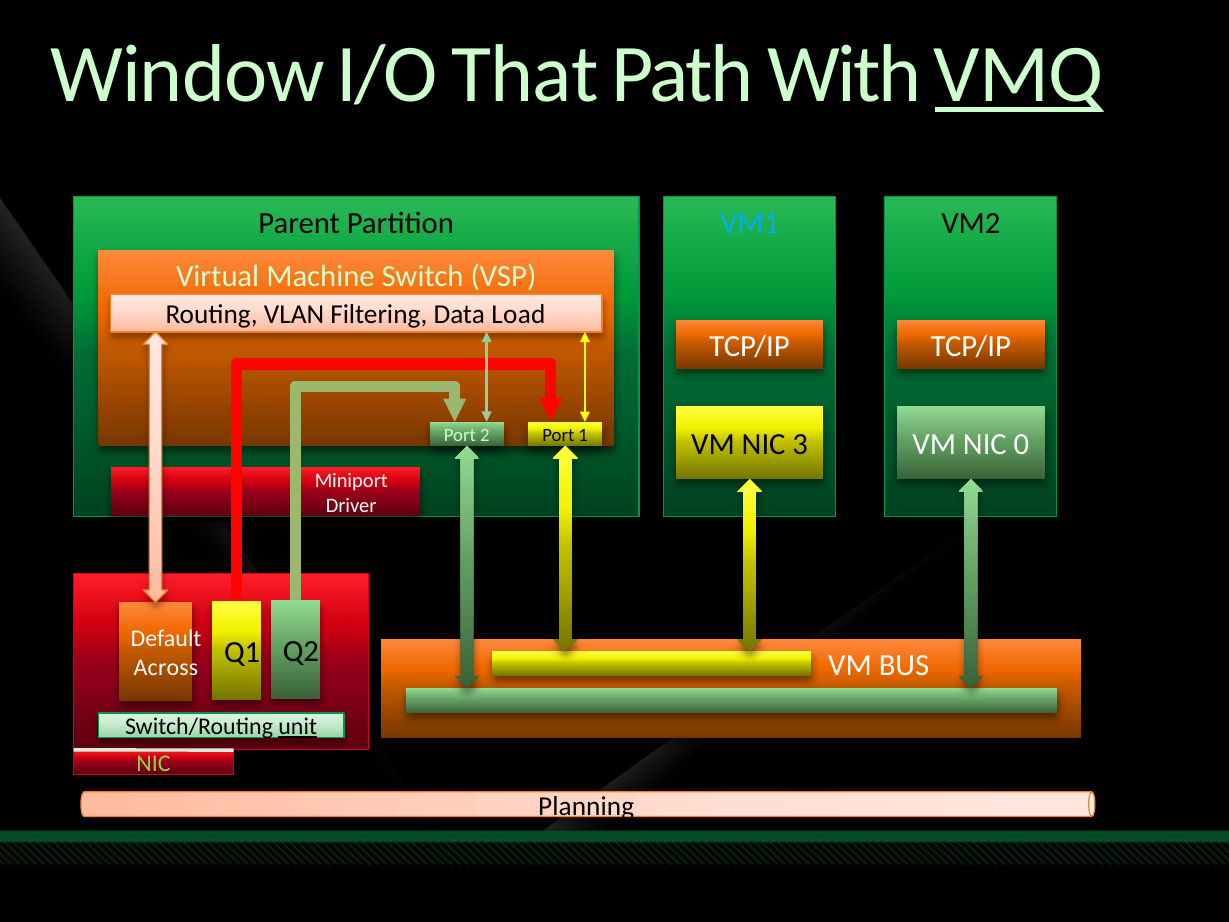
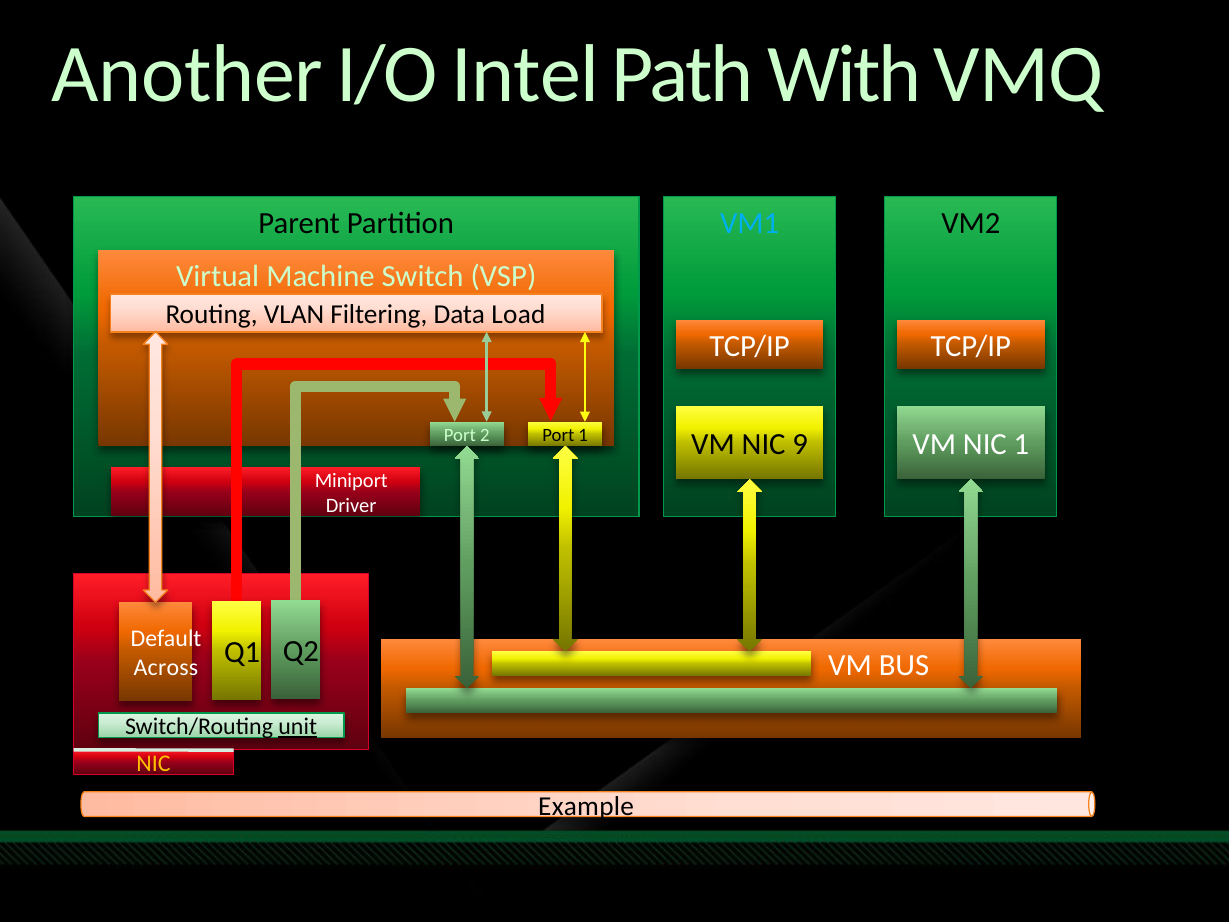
Window: Window -> Another
That: That -> Intel
VMQ underline: present -> none
3: 3 -> 9
NIC 0: 0 -> 1
NIC at (154, 764) colour: light green -> yellow
Planning: Planning -> Example
